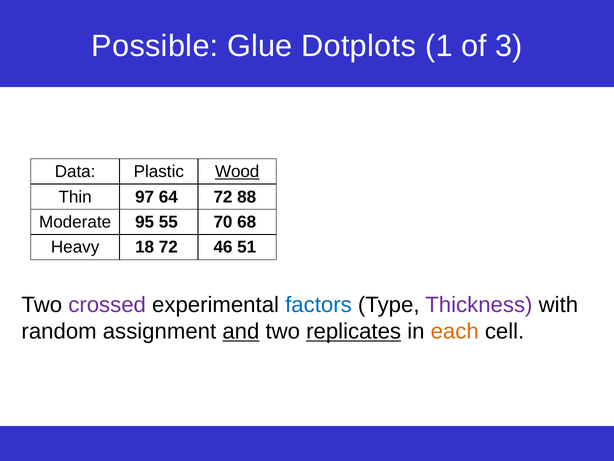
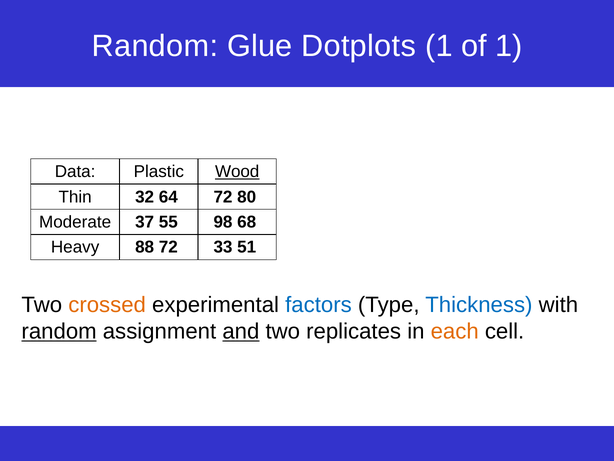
Possible at (155, 46): Possible -> Random
of 3: 3 -> 1
97: 97 -> 32
88: 88 -> 80
95: 95 -> 37
70: 70 -> 98
18: 18 -> 88
46: 46 -> 33
crossed colour: purple -> orange
Thickness colour: purple -> blue
random at (59, 331) underline: none -> present
replicates underline: present -> none
